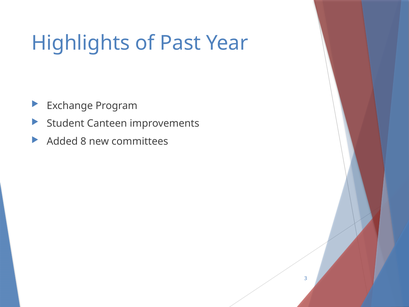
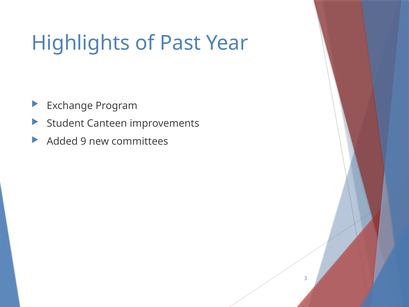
8: 8 -> 9
